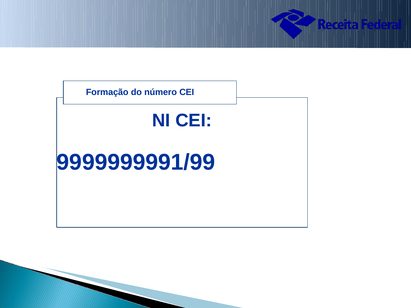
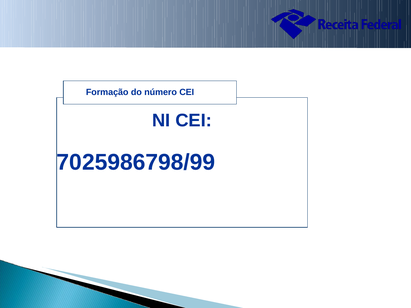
9999999991/99: 9999999991/99 -> 7025986798/99
